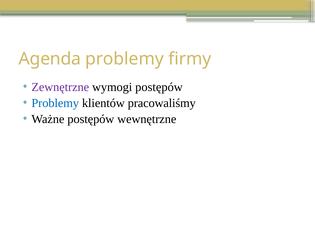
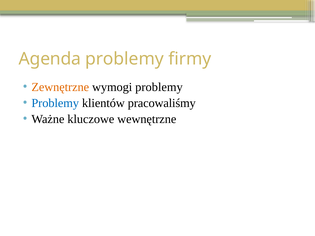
Zewnętrzne colour: purple -> orange
wymogi postępów: postępów -> problemy
Ważne postępów: postępów -> kluczowe
